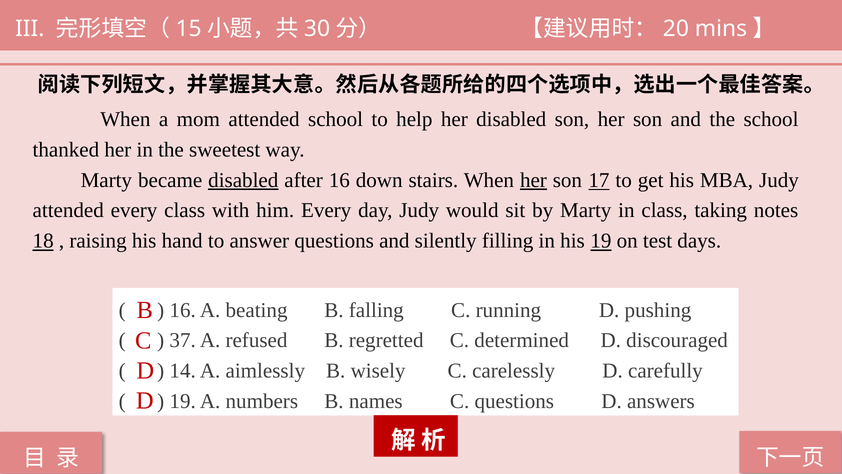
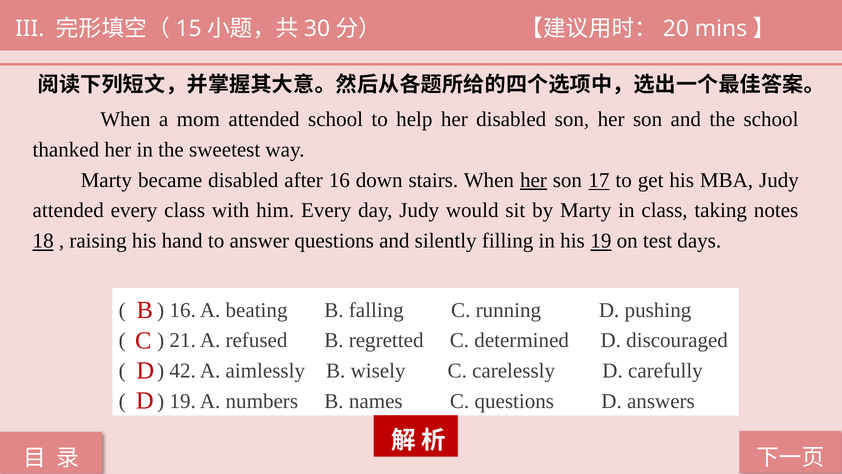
disabled at (243, 180) underline: present -> none
37: 37 -> 21
14: 14 -> 42
